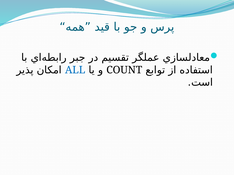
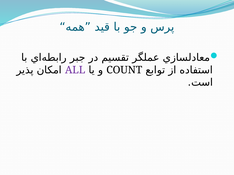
ALL colour: blue -> purple
